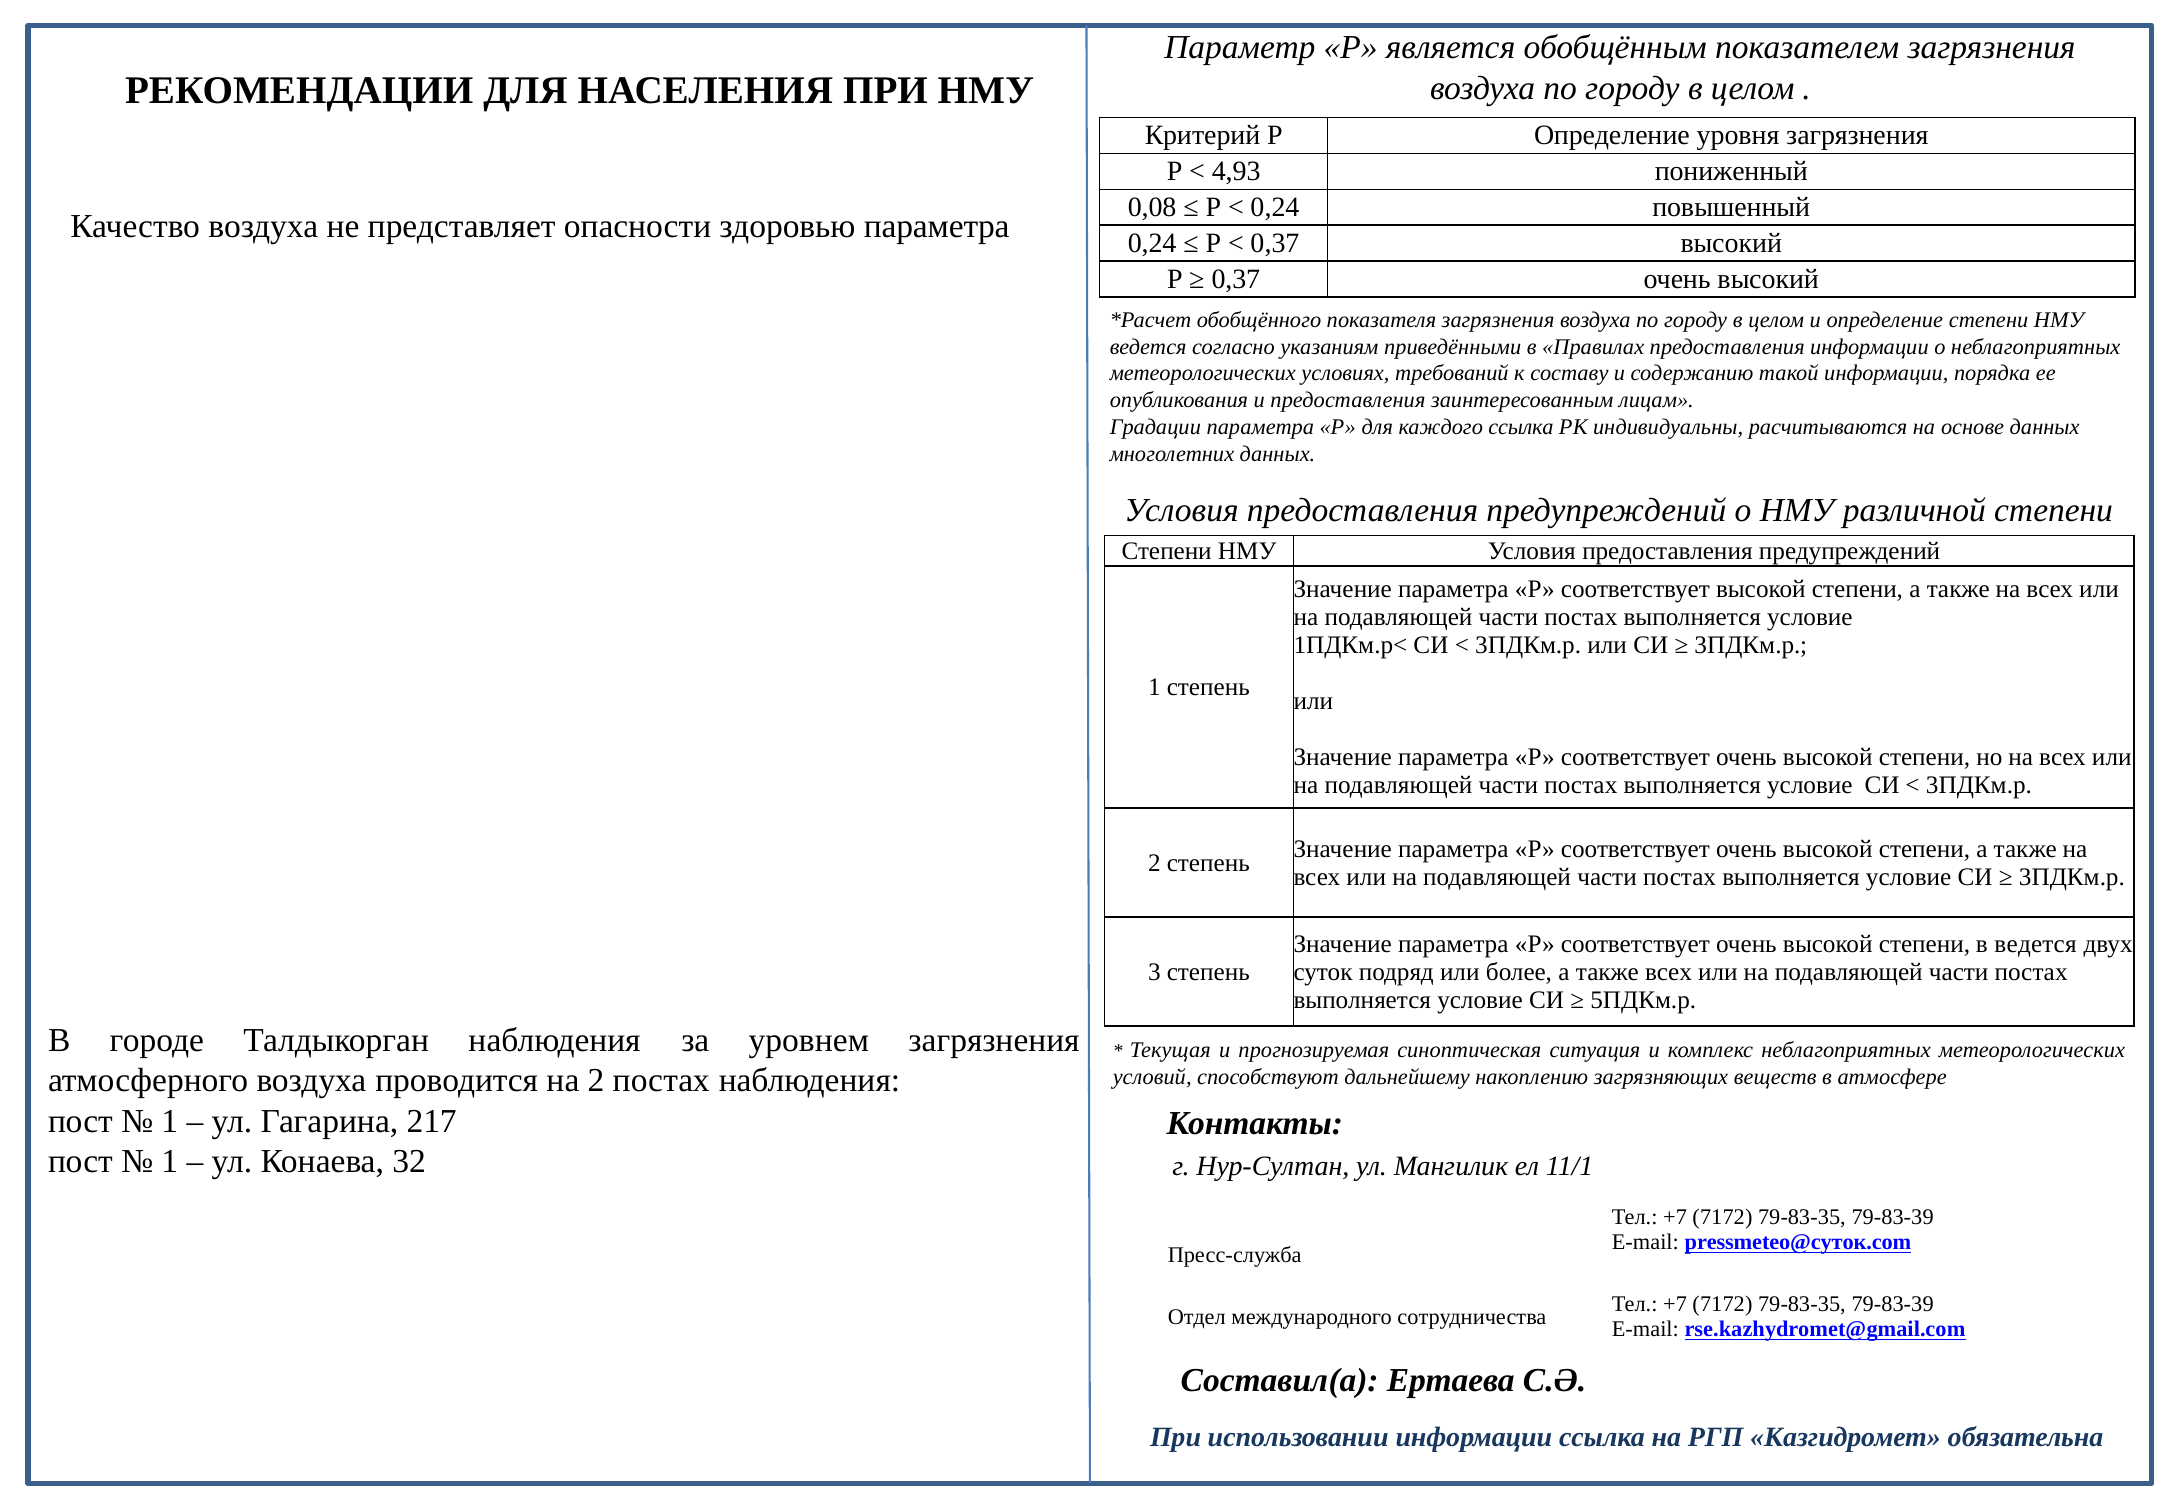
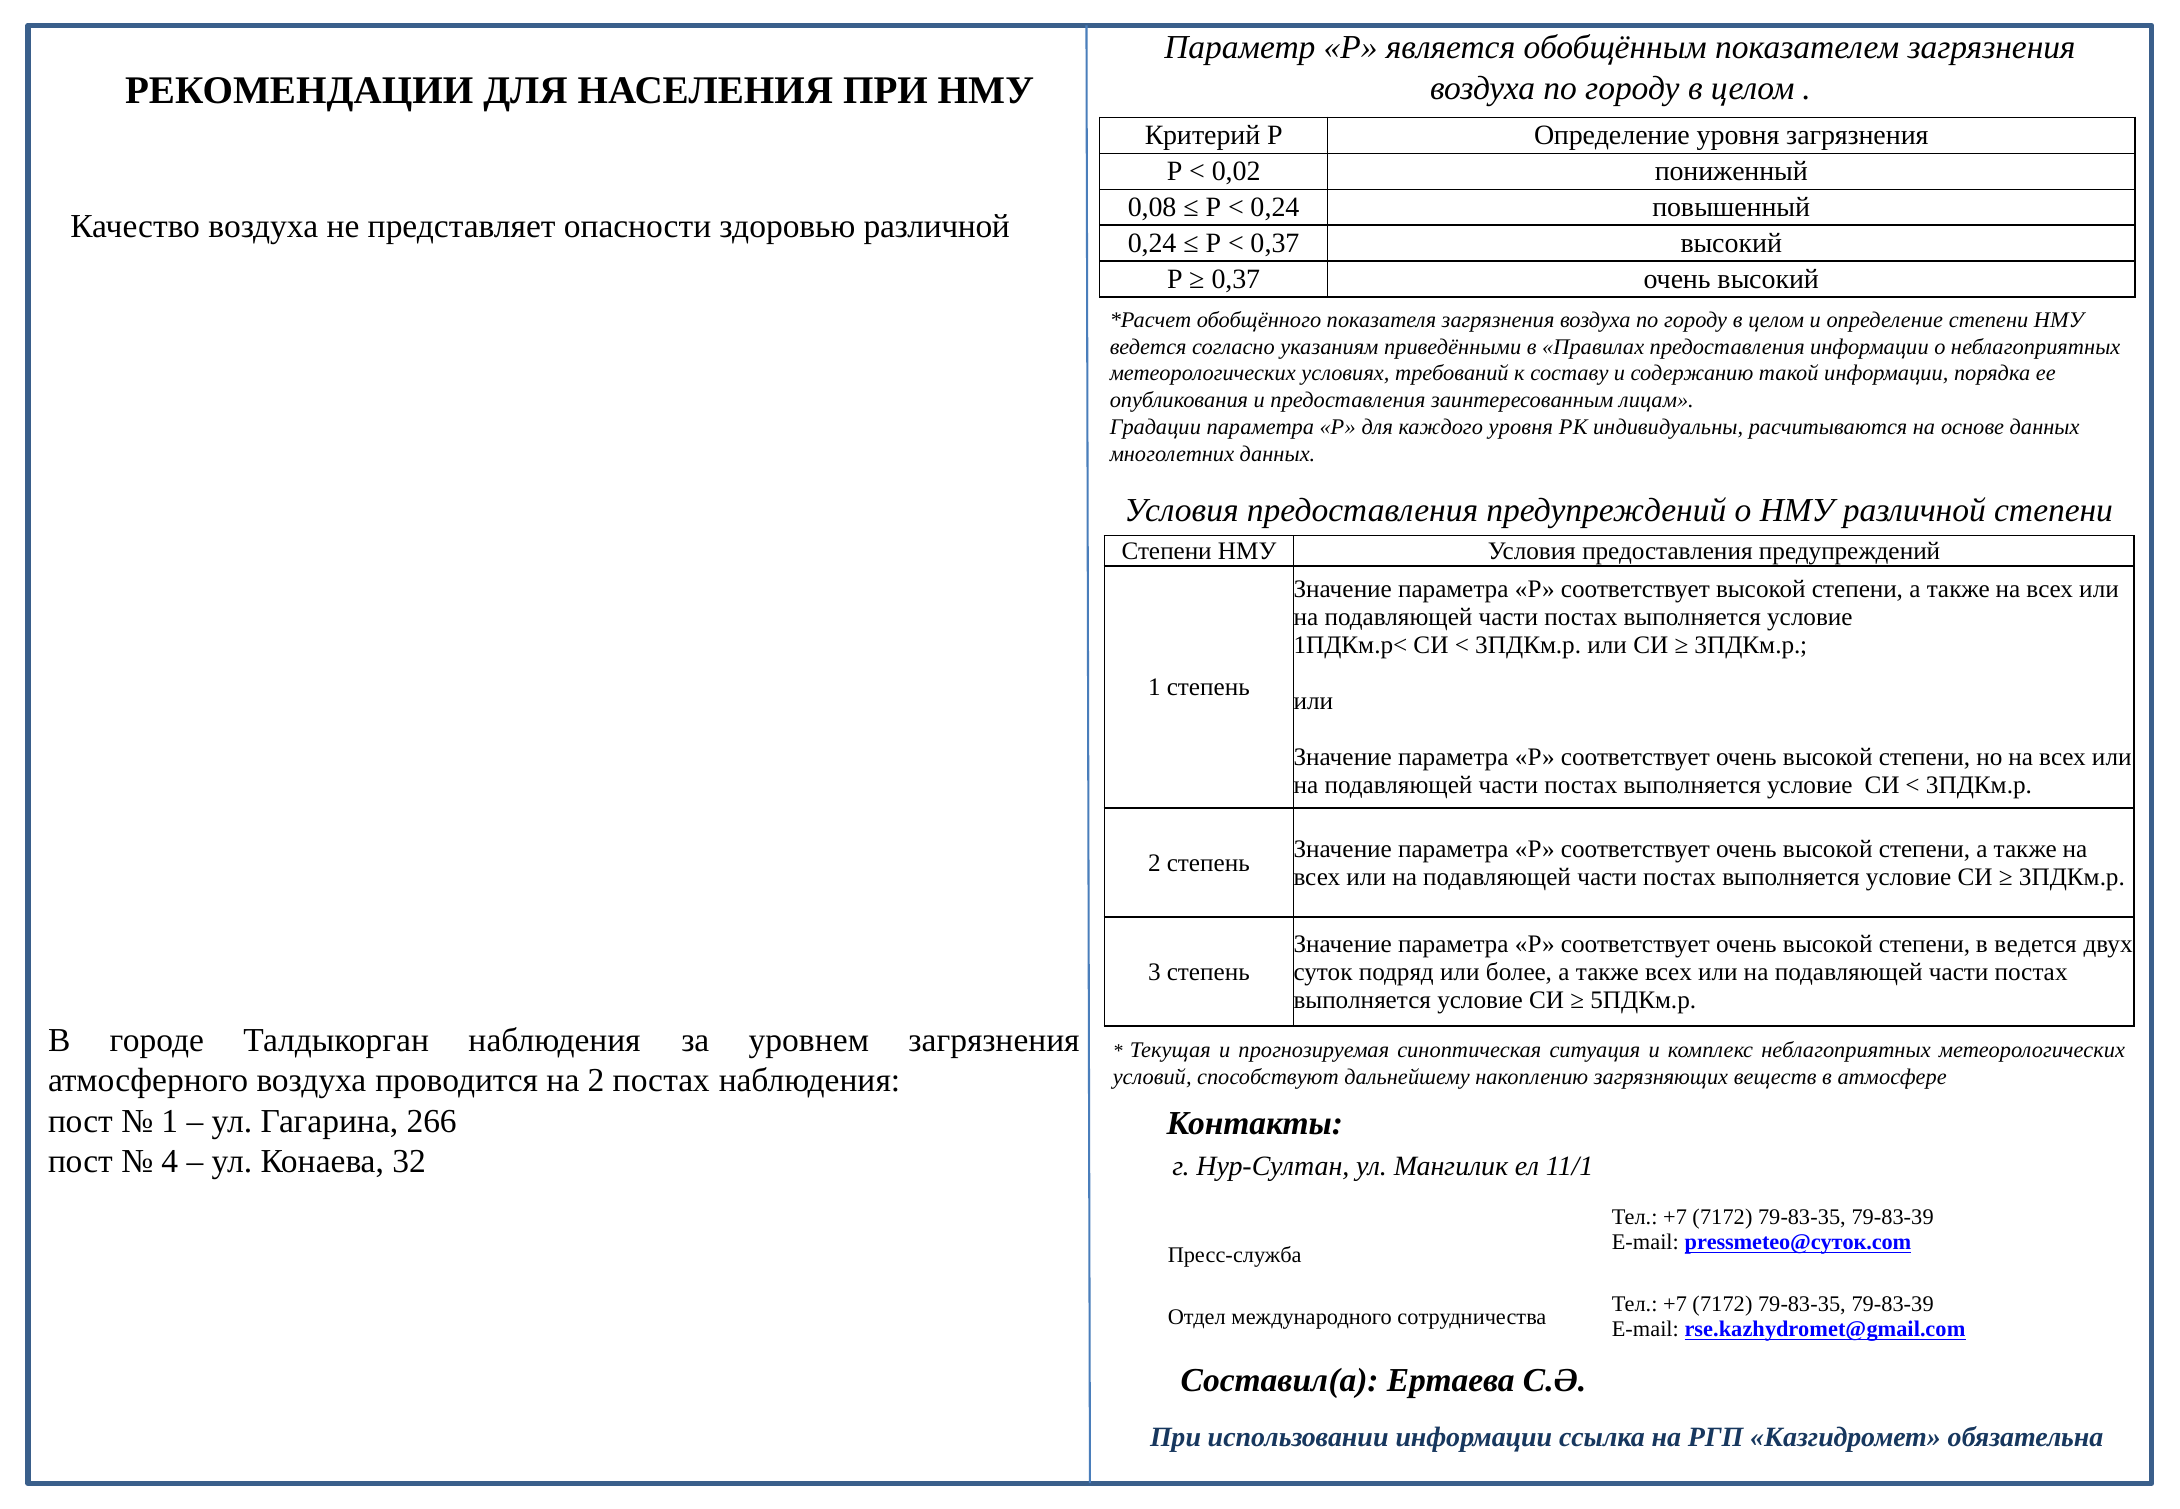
4,93: 4,93 -> 0,02
здоровью параметра: параметра -> различной
каждого ссылка: ссылка -> уровня
217: 217 -> 266
1 at (170, 1161): 1 -> 4
